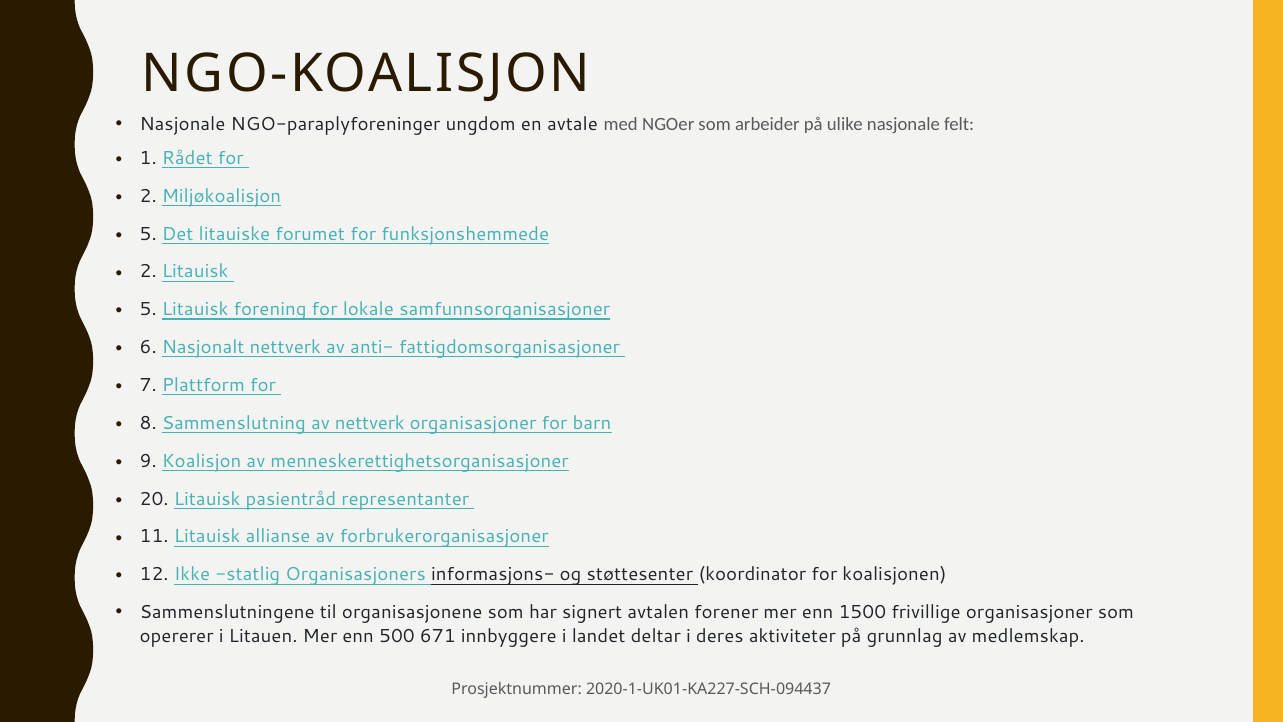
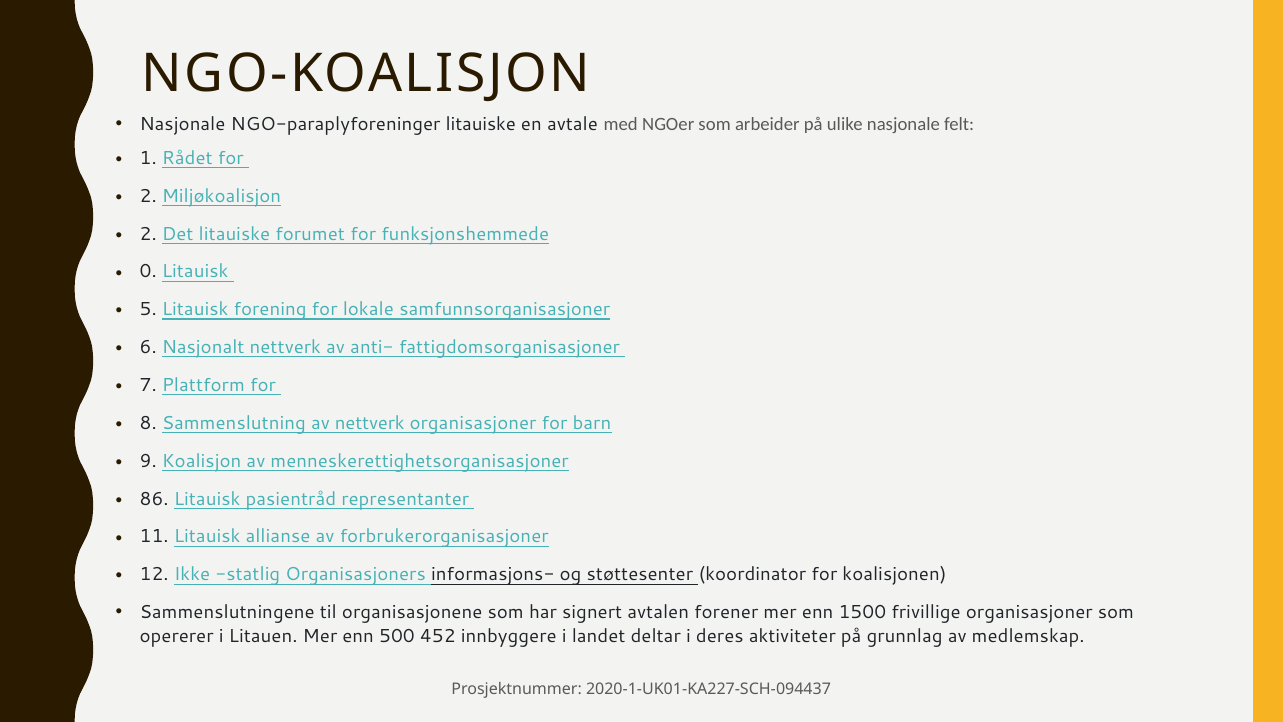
NGO-paraplyforeninger ungdom: ungdom -> litauiske
5 at (148, 234): 5 -> 2
2 at (148, 272): 2 -> 0
20: 20 -> 86
671: 671 -> 452
